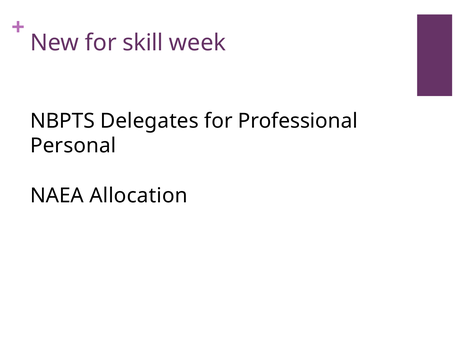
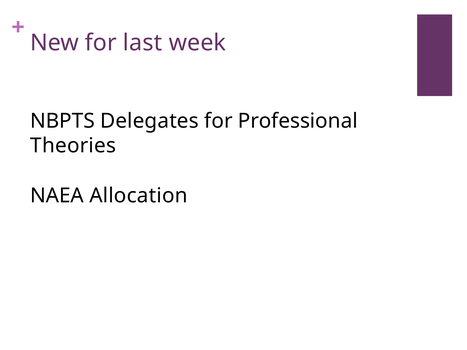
skill: skill -> last
Personal: Personal -> Theories
